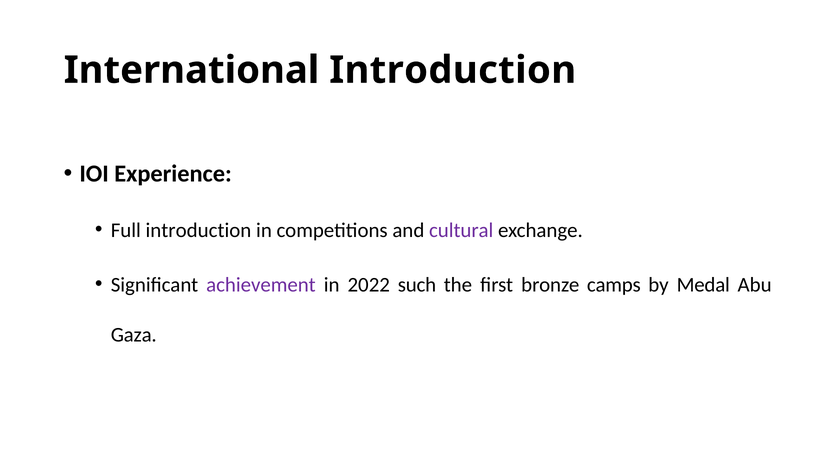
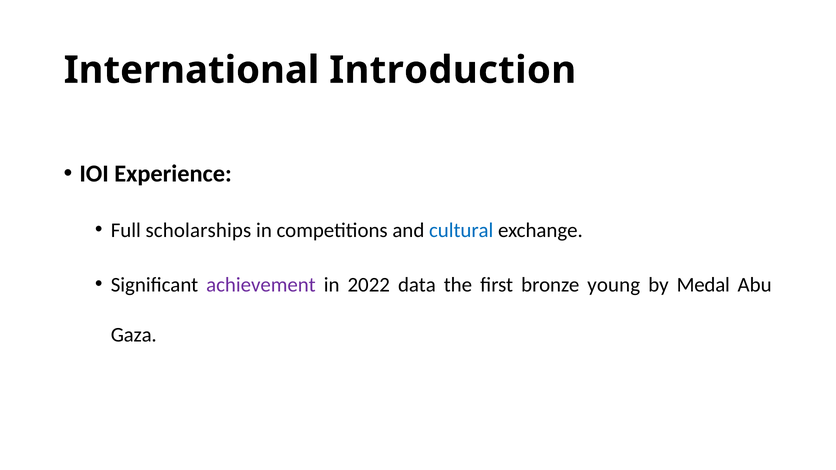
Full introduction: introduction -> scholarships
cultural colour: purple -> blue
such: such -> data
camps: camps -> young
